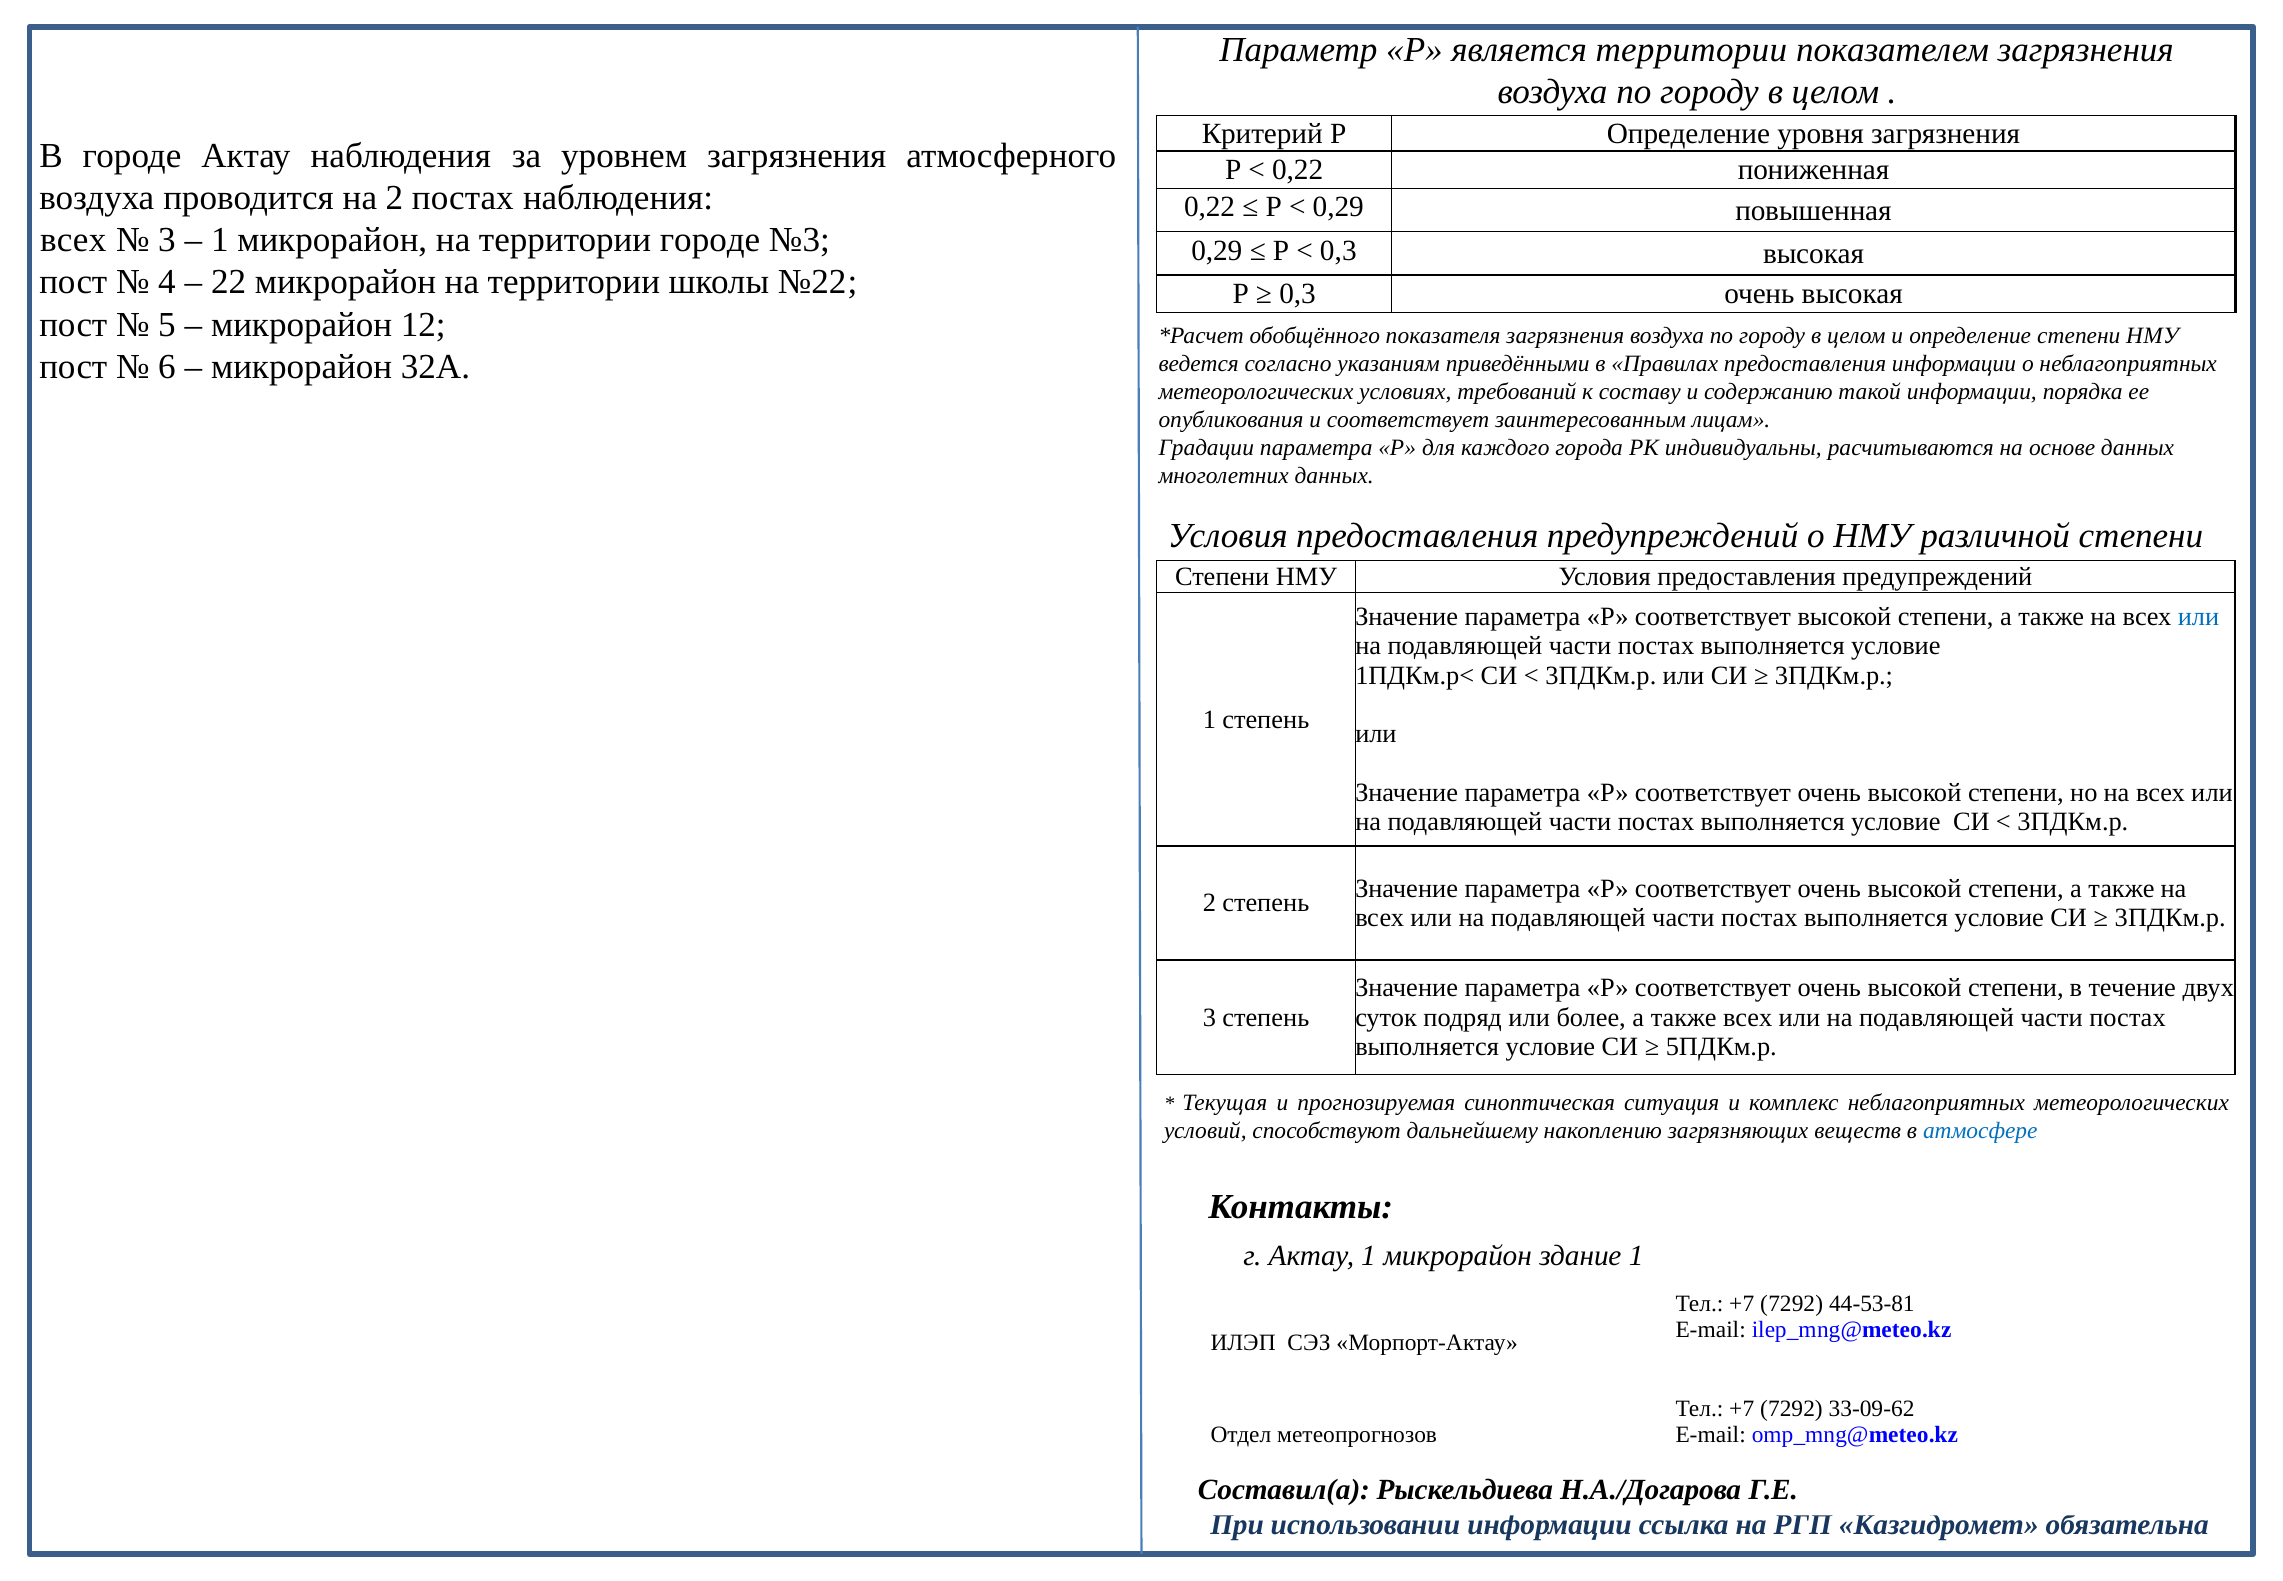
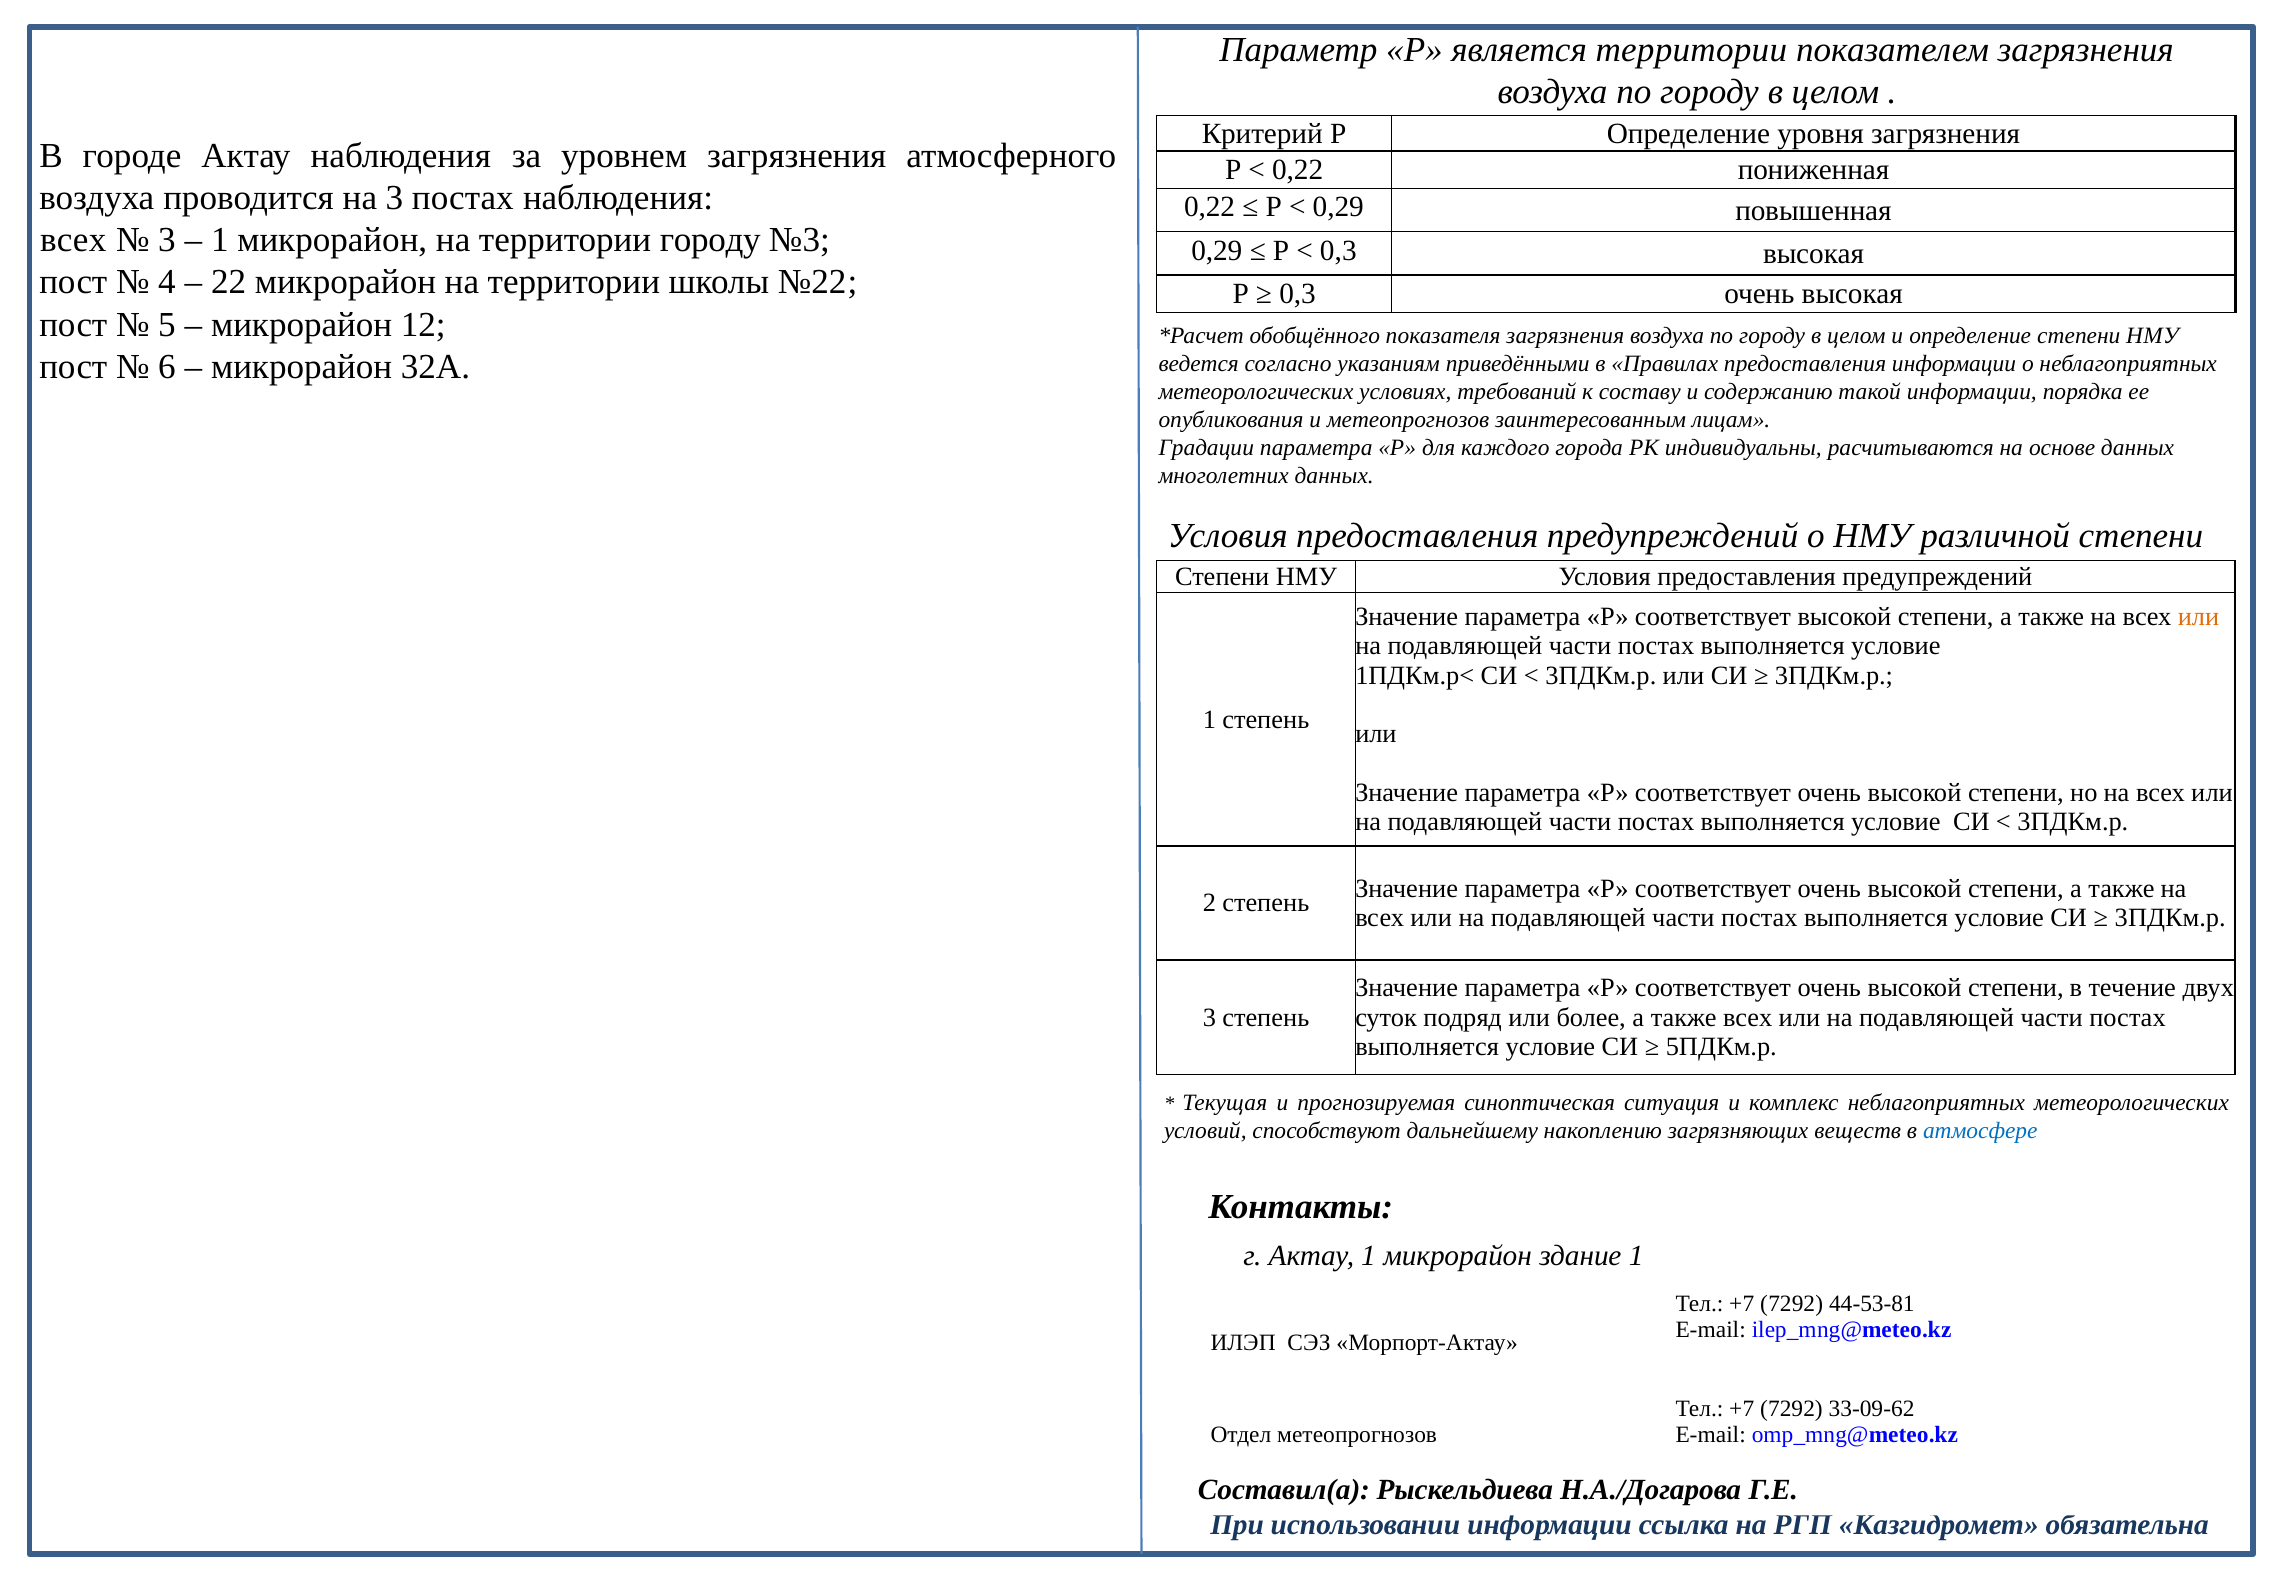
на 2: 2 -> 3
территории городе: городе -> городу
и соответствует: соответствует -> метеопрогнозов
или at (2199, 617) colour: blue -> orange
